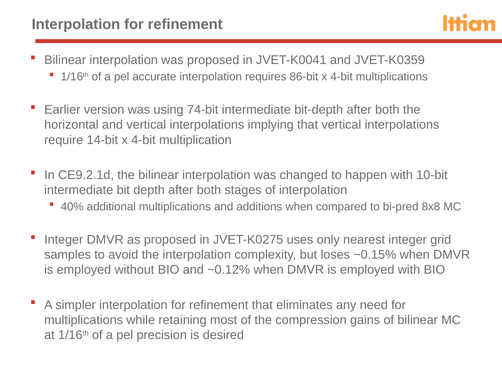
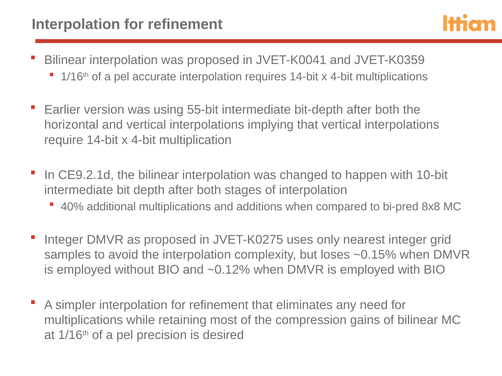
requires 86-bit: 86-bit -> 14-bit
74-bit: 74-bit -> 55-bit
